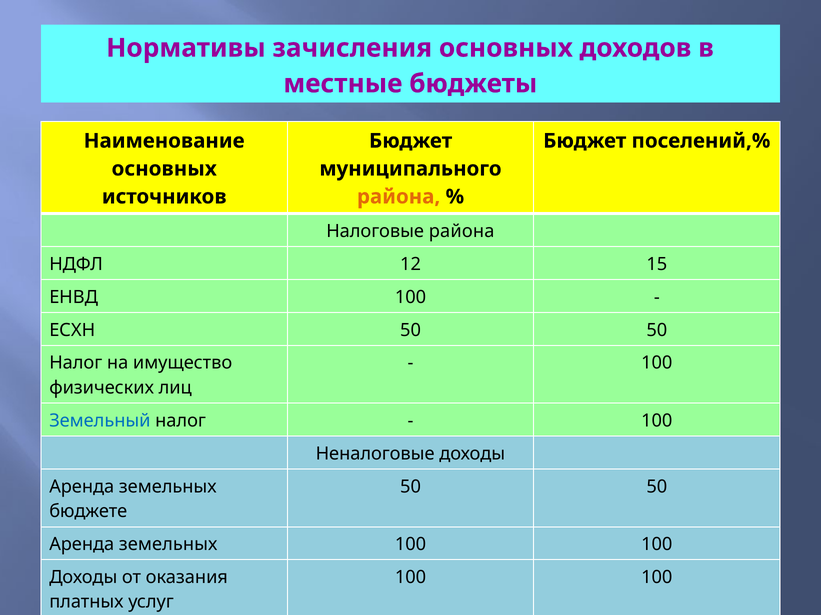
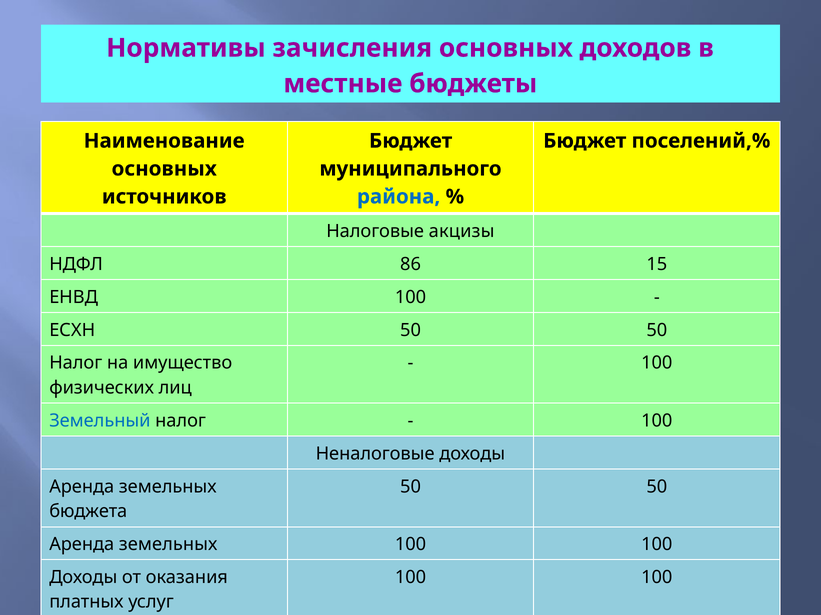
района at (399, 197) colour: orange -> blue
Налоговые района: района -> акцизы
12: 12 -> 86
бюджете: бюджете -> бюджета
